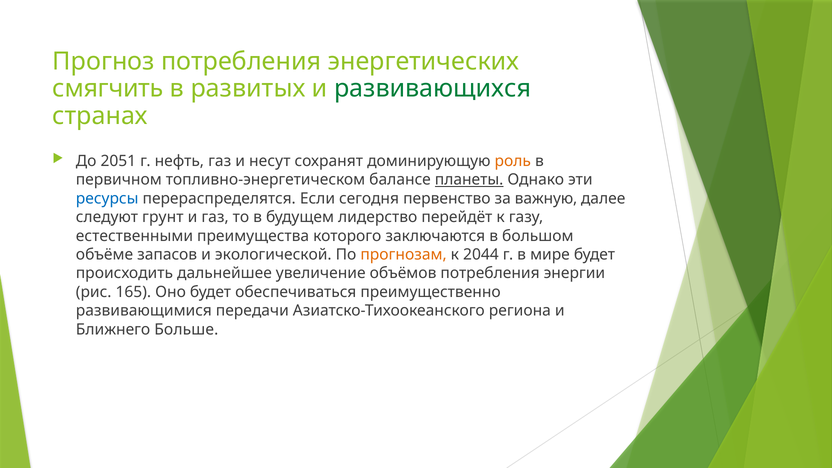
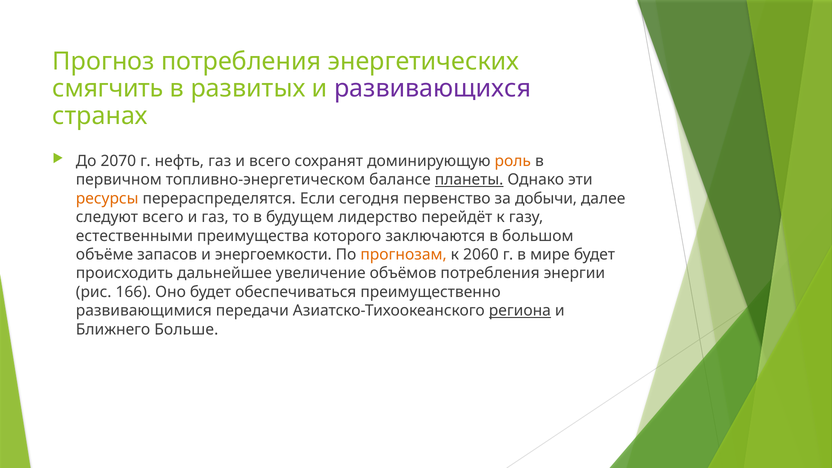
развивающихся colour: green -> purple
2051: 2051 -> 2070
и несут: несут -> всего
ресурсы colour: blue -> orange
важную: важную -> добычи
следуют грунт: грунт -> всего
экологической: экологической -> энергоемкости
2044: 2044 -> 2060
165: 165 -> 166
региона underline: none -> present
